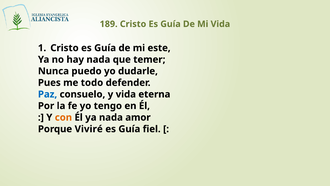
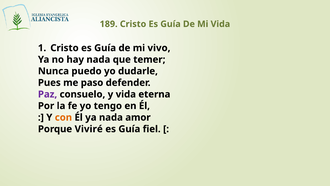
este: este -> vivo
todo: todo -> paso
Paz colour: blue -> purple
